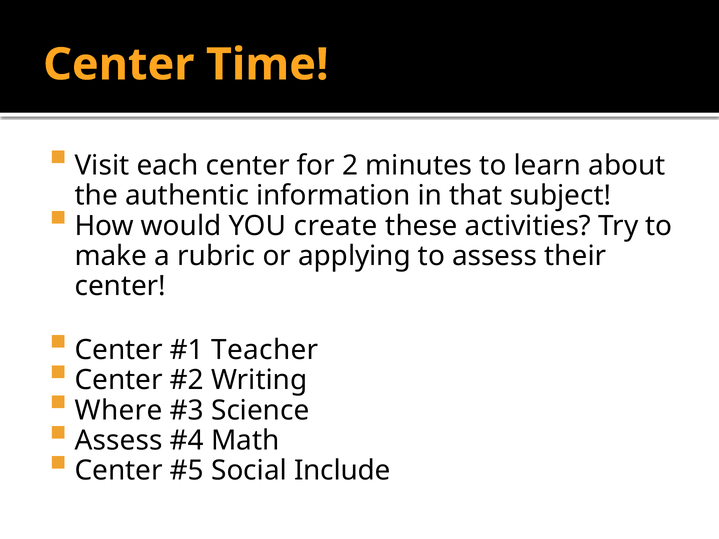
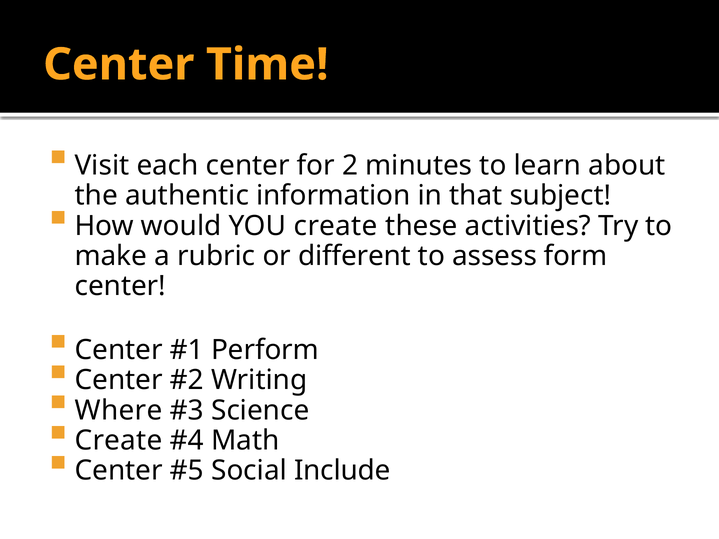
applying: applying -> different
their: their -> form
Teacher: Teacher -> Perform
Assess at (119, 441): Assess -> Create
